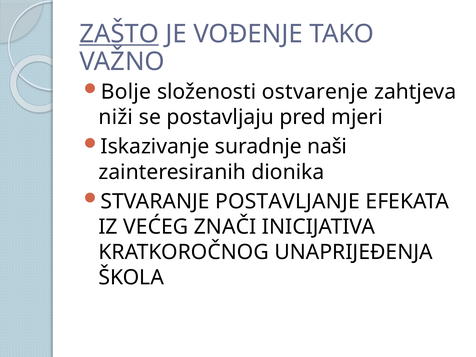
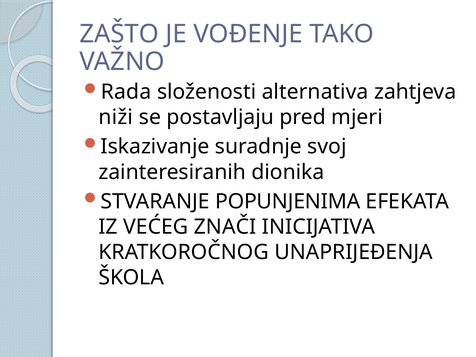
ZAŠTO underline: present -> none
Bolje: Bolje -> Rada
ostvarenje: ostvarenje -> alternativa
naši: naši -> svoj
POSTAVLJANJE: POSTAVLJANJE -> POPUNJENIMA
